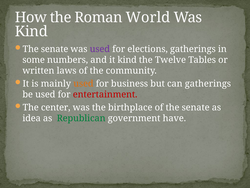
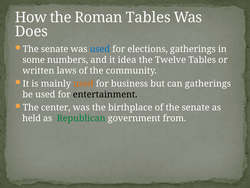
Roman World: World -> Tables
Kind at (31, 31): Kind -> Does
used at (100, 49) colour: purple -> blue
it kind: kind -> idea
entertainment colour: red -> black
idea: idea -> held
have: have -> from
